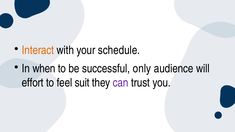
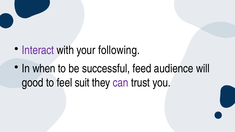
Interact colour: orange -> purple
schedule: schedule -> following
only: only -> feed
effort: effort -> good
